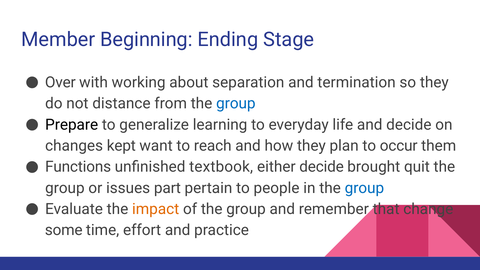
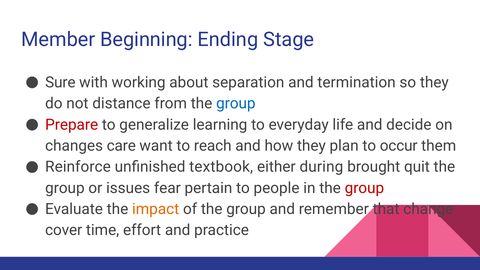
Over: Over -> Sure
Prepare colour: black -> red
kept: kept -> care
Functions: Functions -> Reinforce
either decide: decide -> during
part: part -> fear
group at (364, 188) colour: blue -> red
some: some -> cover
